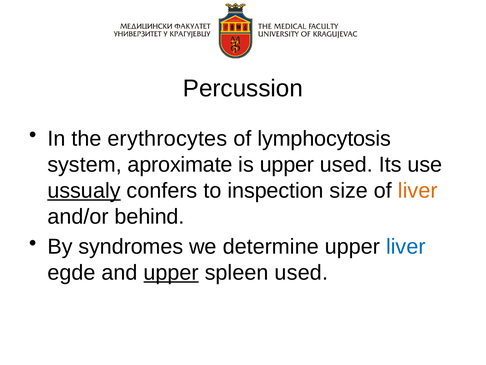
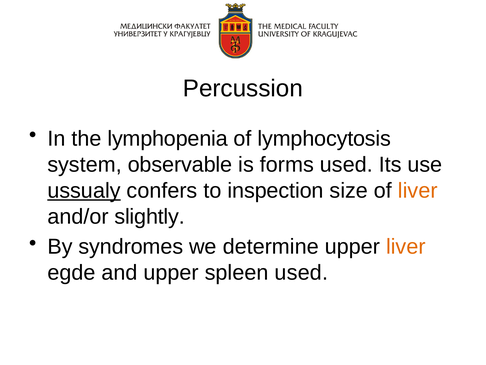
erythrocytes: erythrocytes -> lymphopenia
aproximate: aproximate -> observable
is upper: upper -> forms
behind: behind -> slightly
liver at (406, 247) colour: blue -> orange
upper at (171, 272) underline: present -> none
